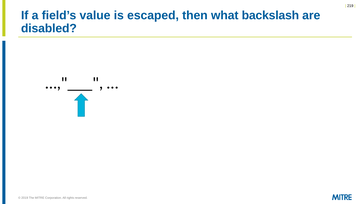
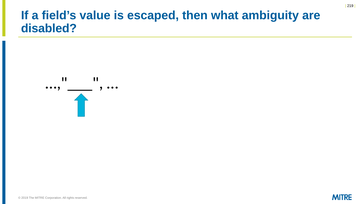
backslash: backslash -> ambiguity
